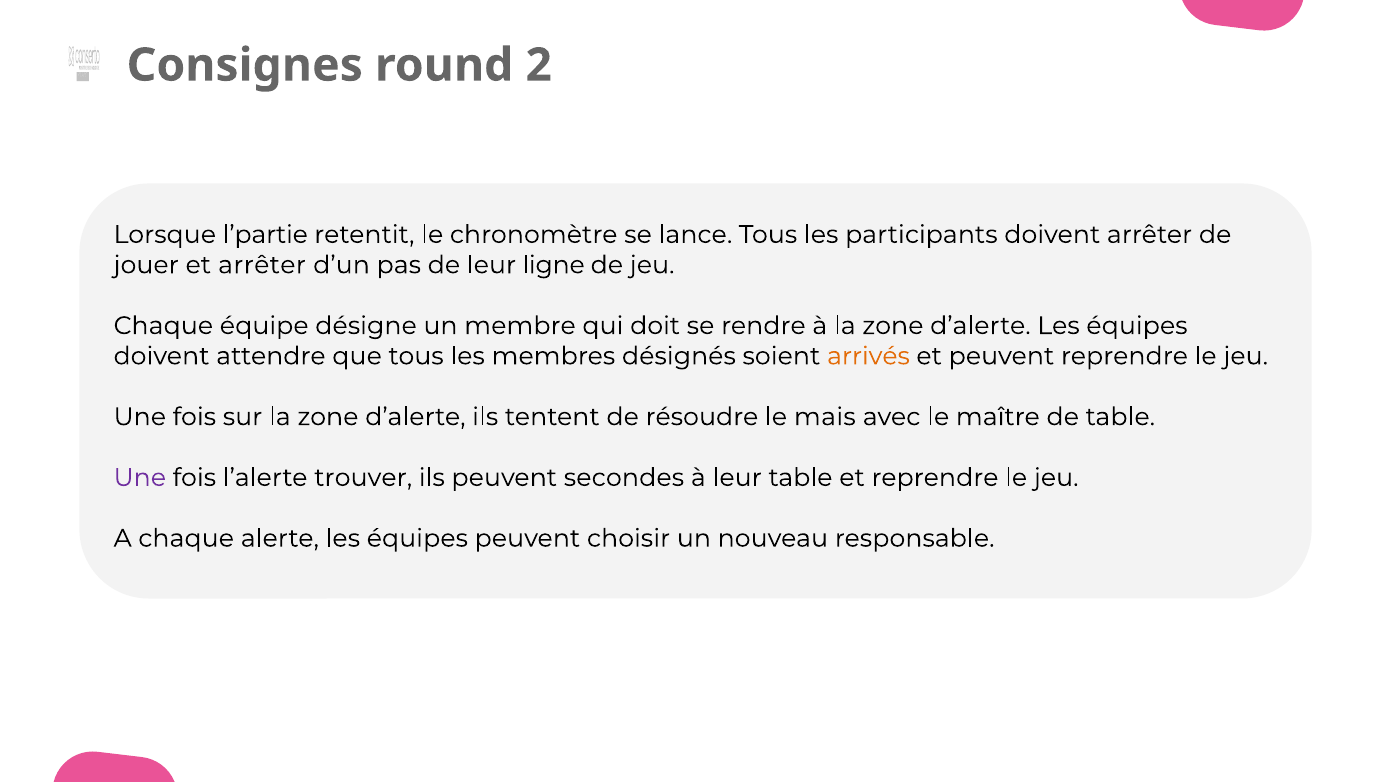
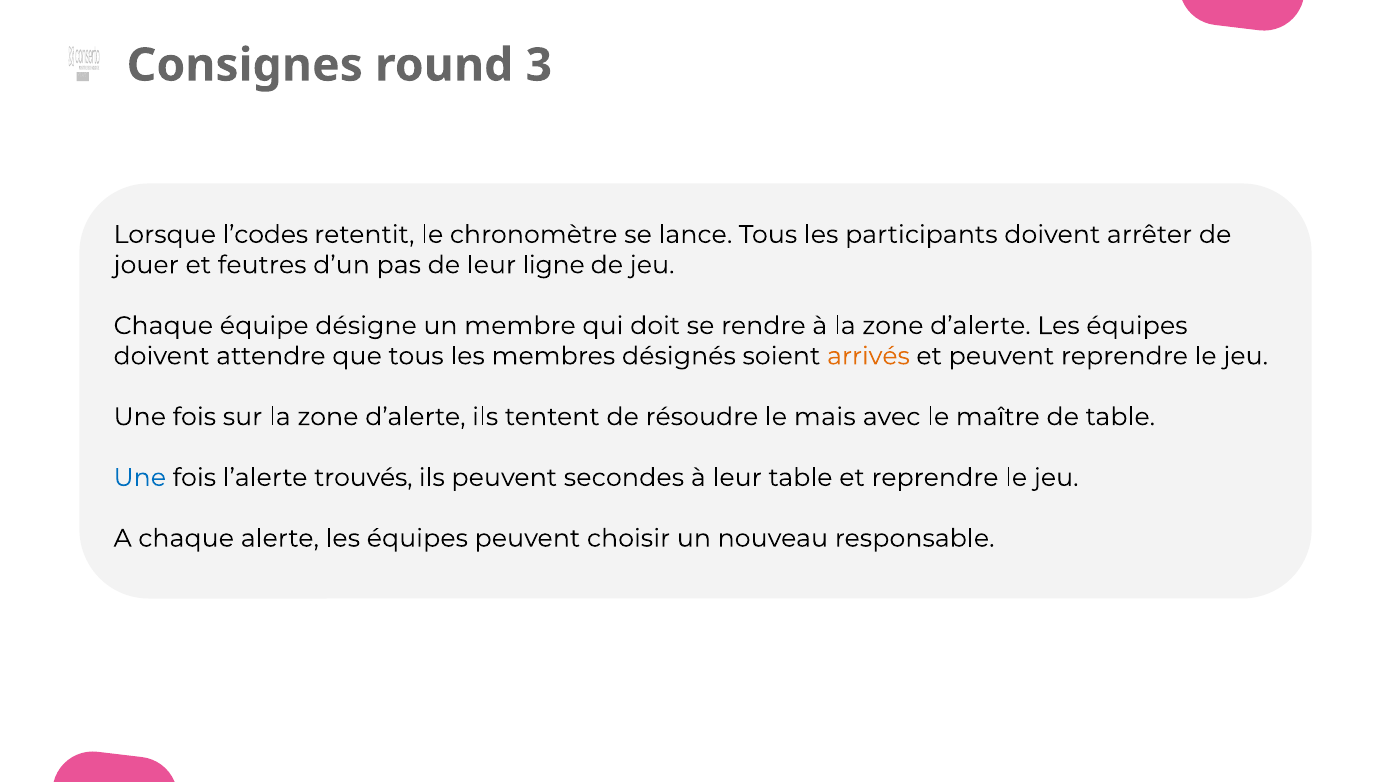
2: 2 -> 3
l’partie: l’partie -> l’codes
et arrêter: arrêter -> feutres
Une at (140, 478) colour: purple -> blue
trouver: trouver -> trouvés
